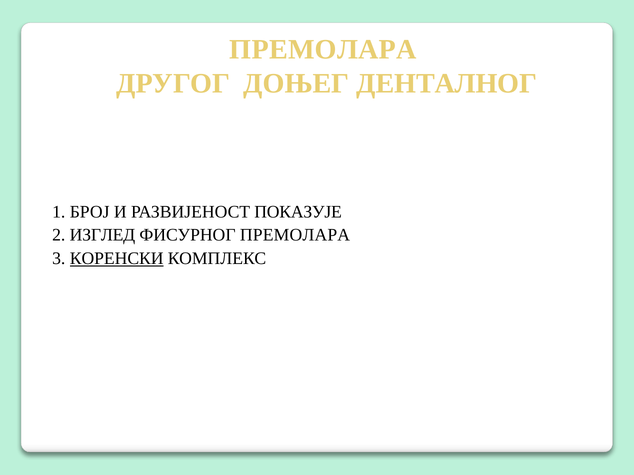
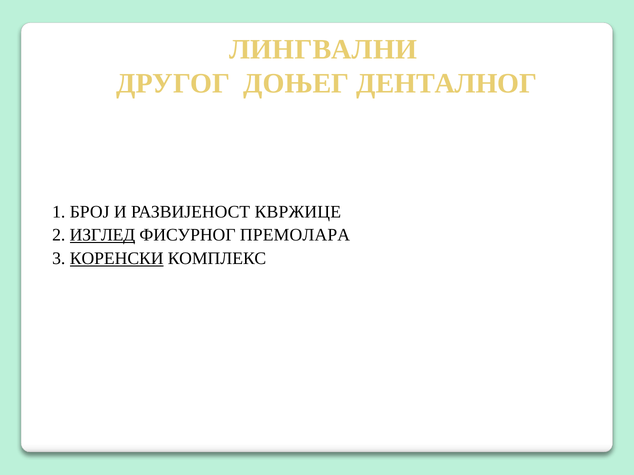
ПРЕМОЛАРА at (323, 50): ПРЕМОЛАРА -> ЛИНГВАЛНИ
ПОКАЗУЈЕ: ПОКАЗУЈЕ -> КВРЖИЦЕ
ИЗГЛЕД underline: none -> present
